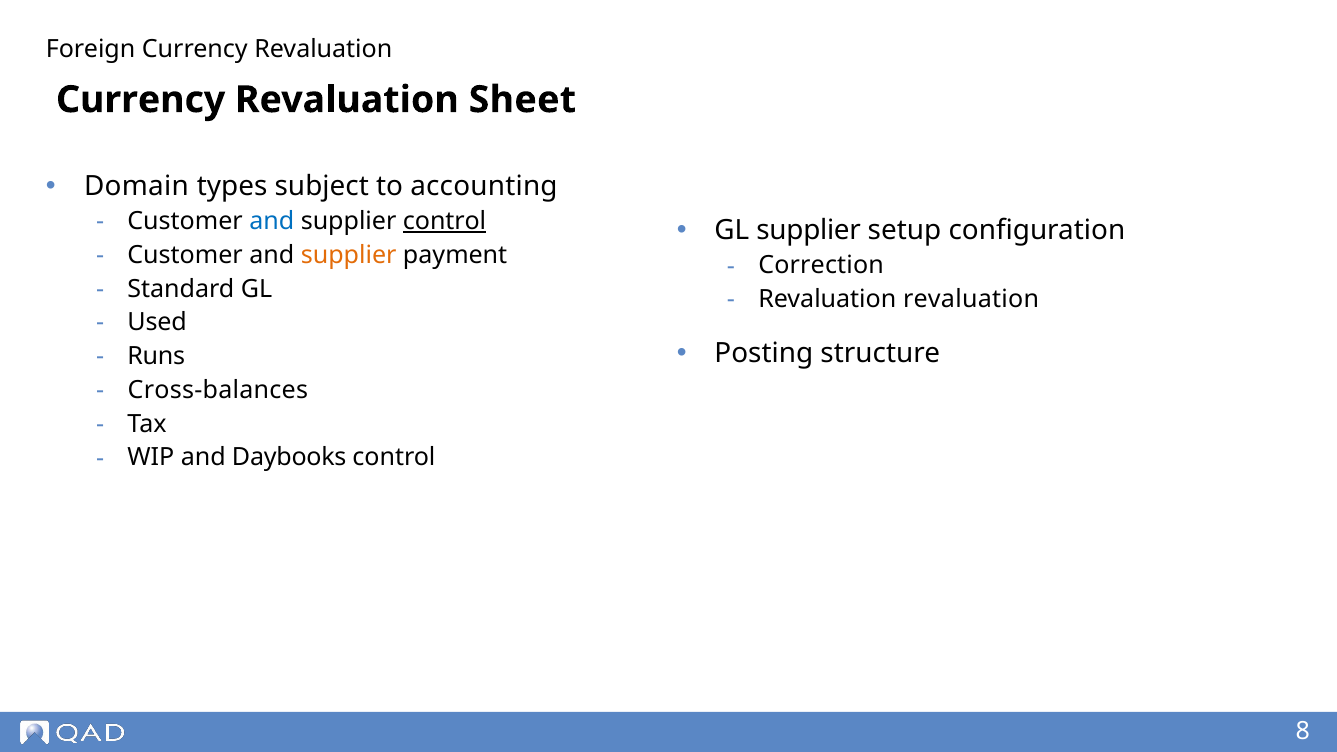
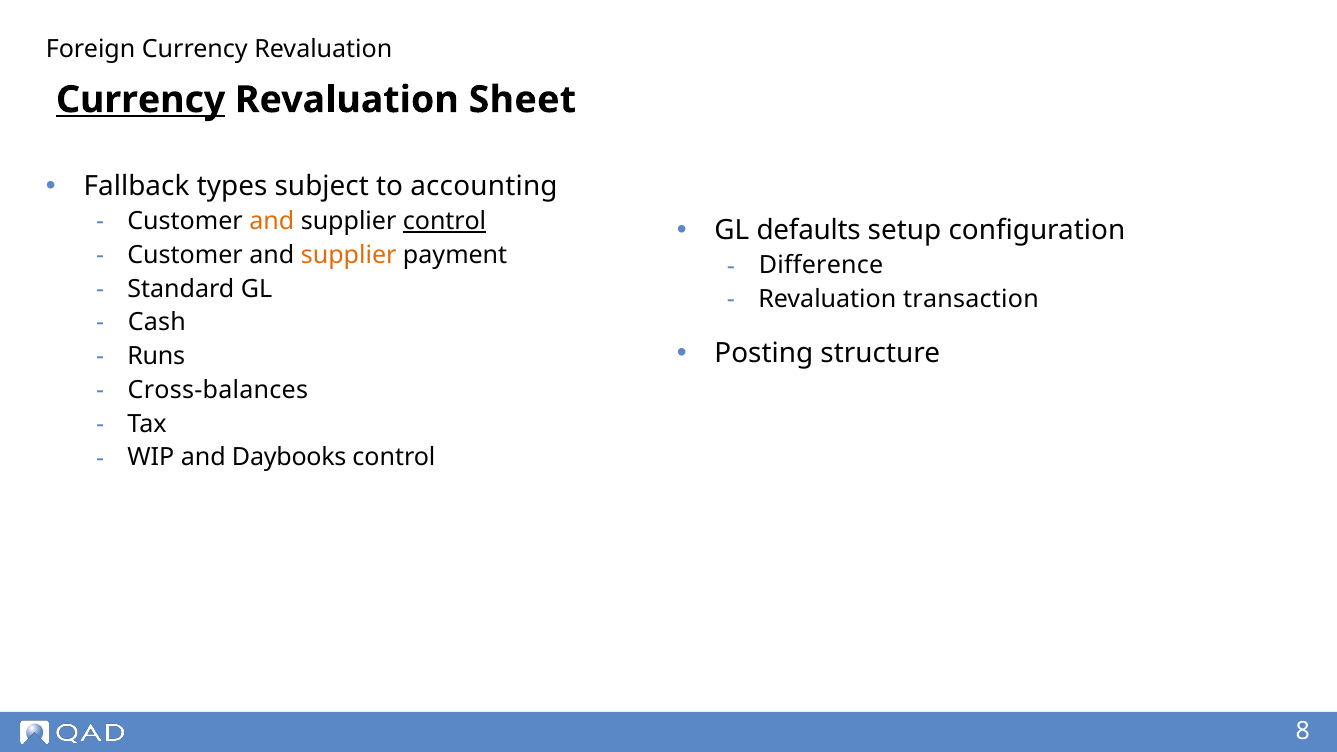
Currency at (141, 100) underline: none -> present
Domain: Domain -> Fallback
and at (272, 221) colour: blue -> orange
GL supplier: supplier -> defaults
Correction: Correction -> Difference
Revaluation revaluation: revaluation -> transaction
Used: Used -> Cash
